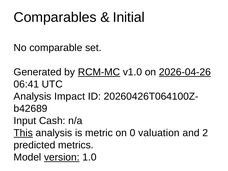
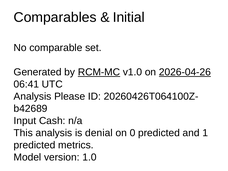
Impact: Impact -> Please
This underline: present -> none
metric: metric -> denial
0 valuation: valuation -> predicted
2: 2 -> 1
version underline: present -> none
